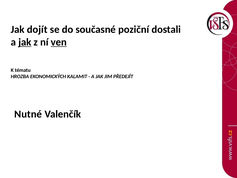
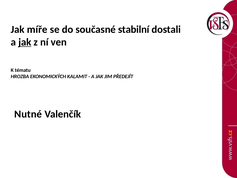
dojít: dojít -> míře
poziční: poziční -> stabilní
ven underline: present -> none
